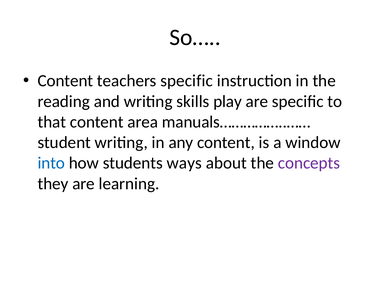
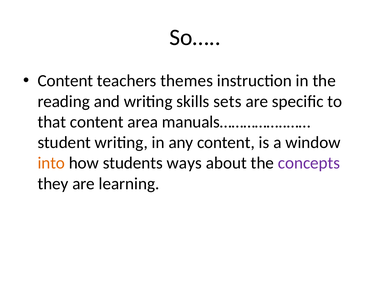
teachers specific: specific -> themes
play: play -> sets
into colour: blue -> orange
